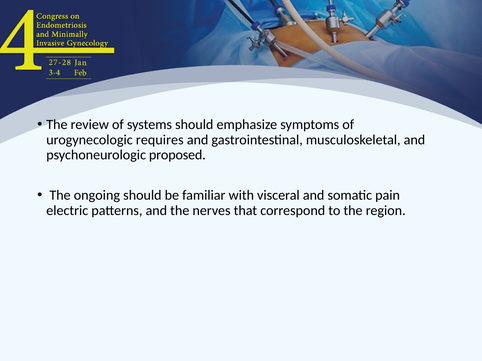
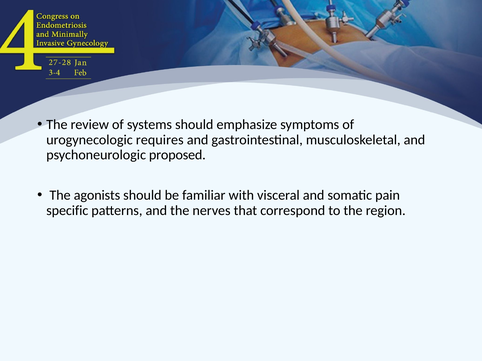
ongoing: ongoing -> agonists
electric: electric -> specific
